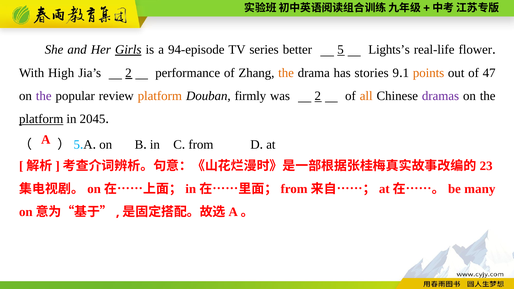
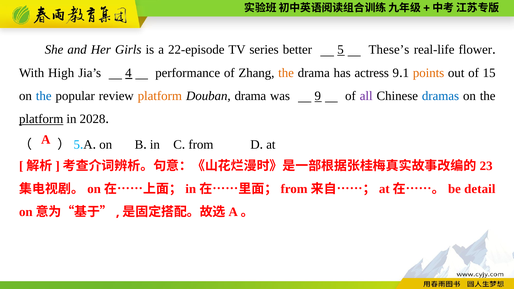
Girls underline: present -> none
94-episode: 94-episode -> 22-episode
Lights’s: Lights’s -> These’s
Jia’s 2: 2 -> 4
stories: stories -> actress
47: 47 -> 15
the at (44, 96) colour: purple -> blue
Douban firmly: firmly -> drama
was 2: 2 -> 9
all colour: orange -> purple
dramas colour: purple -> blue
2045: 2045 -> 2028
many: many -> detail
